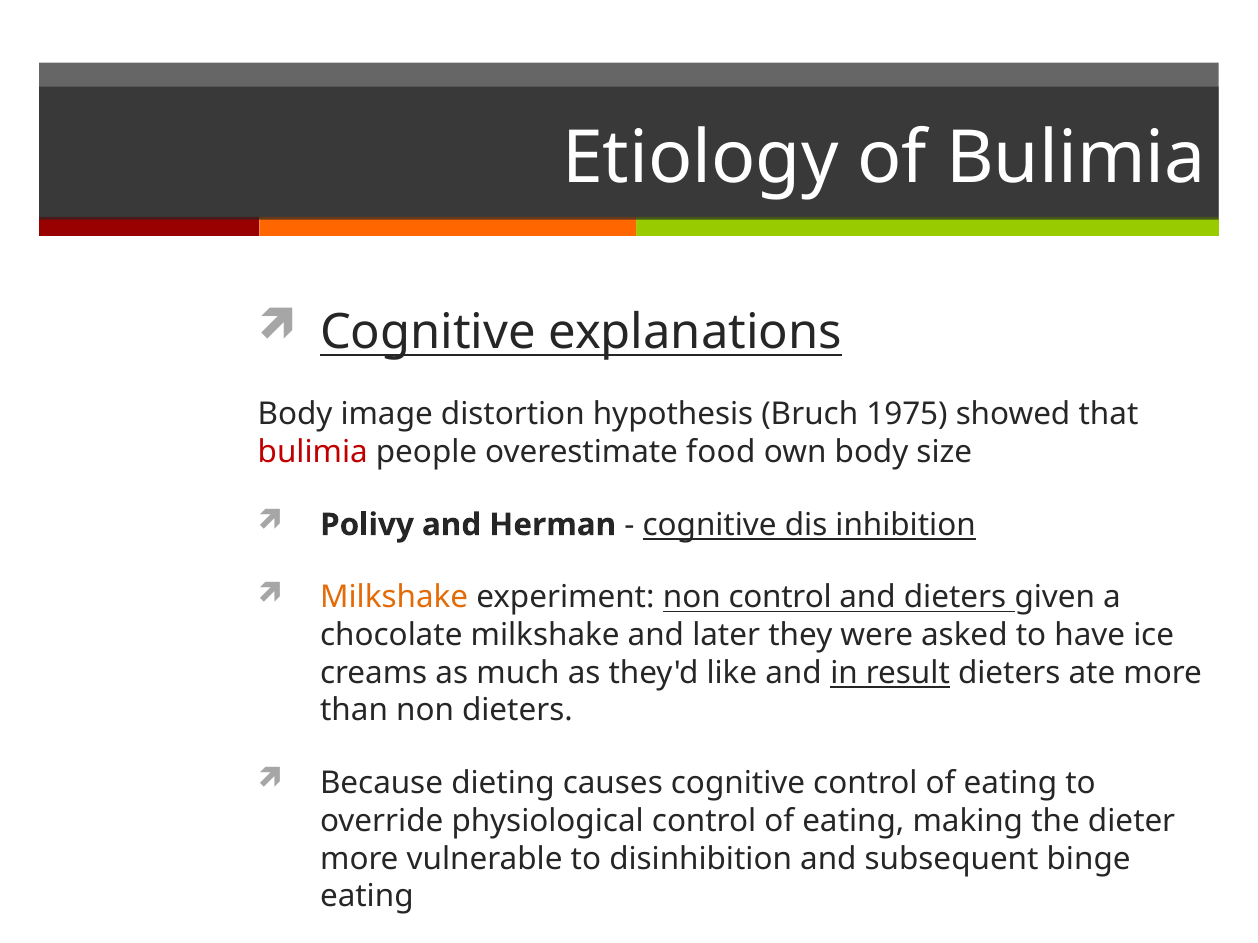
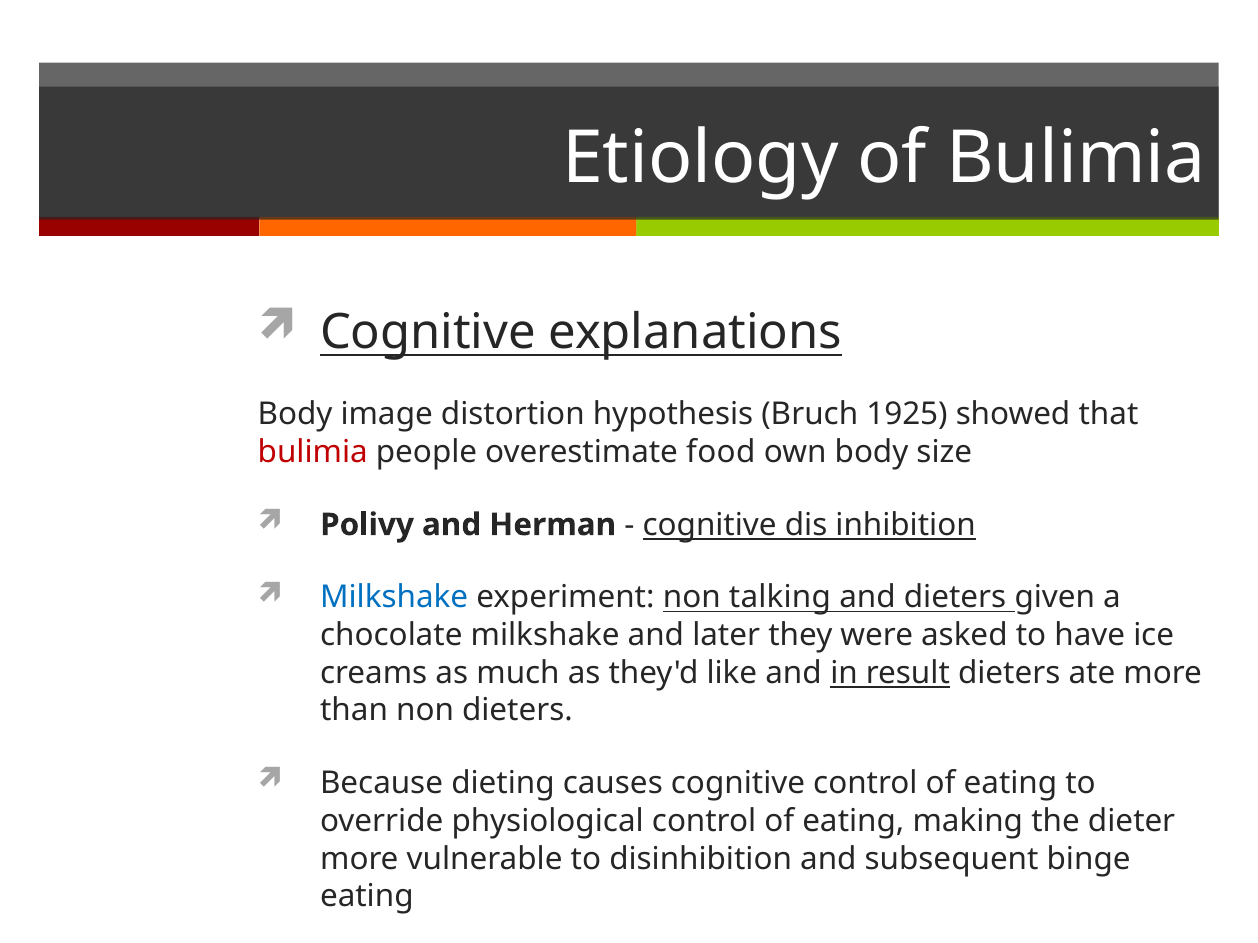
1975: 1975 -> 1925
Milkshake at (394, 598) colour: orange -> blue
non control: control -> talking
